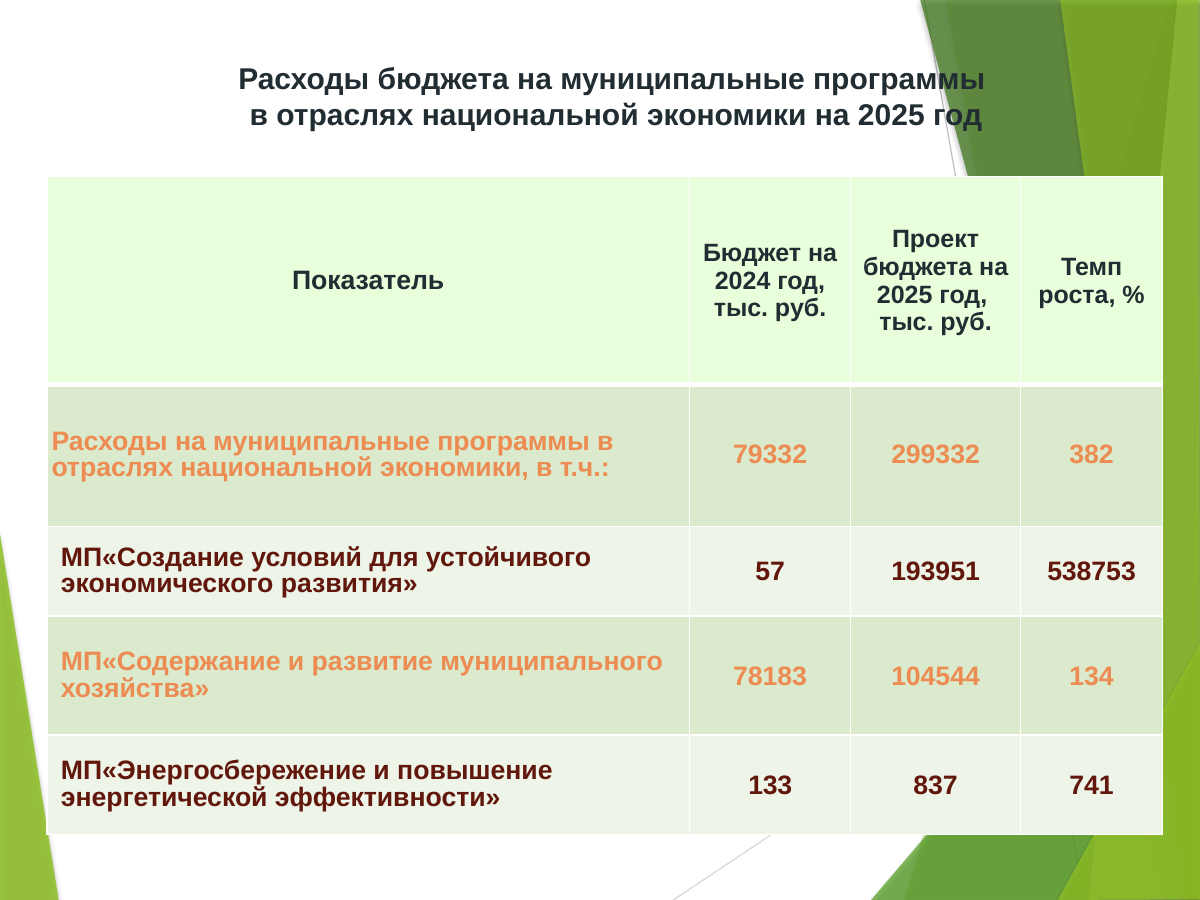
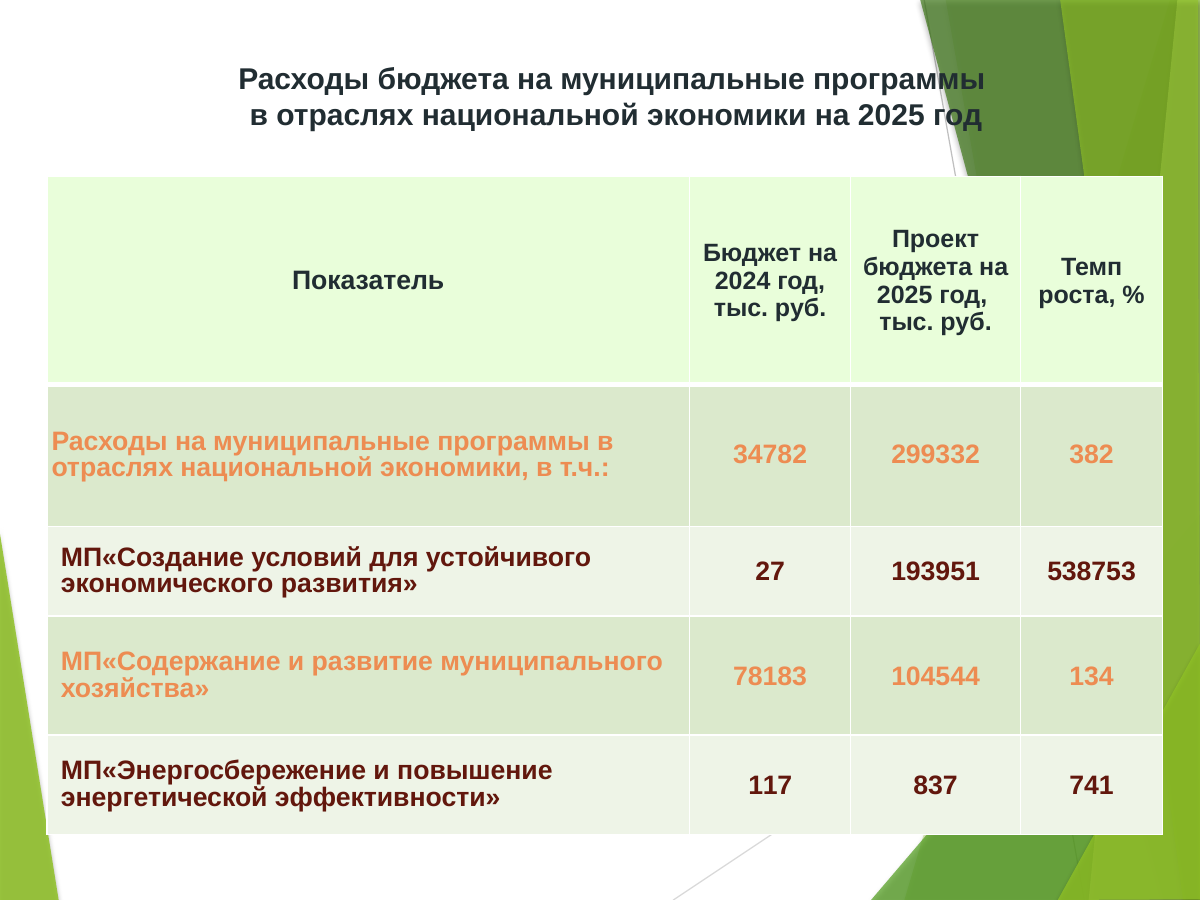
79332: 79332 -> 34782
57: 57 -> 27
133: 133 -> 117
